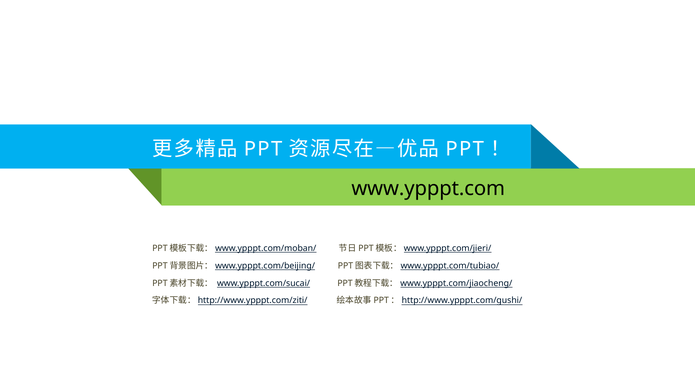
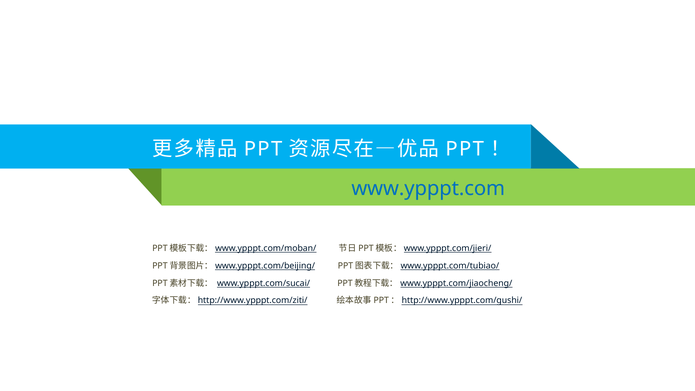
www.ypppt.com colour: black -> blue
